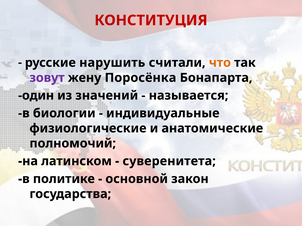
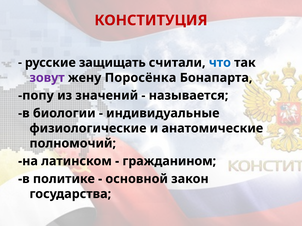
нарушить: нарушить -> защищать
что colour: orange -> blue
один: один -> попу
суверенитета: суверенитета -> гражданином
